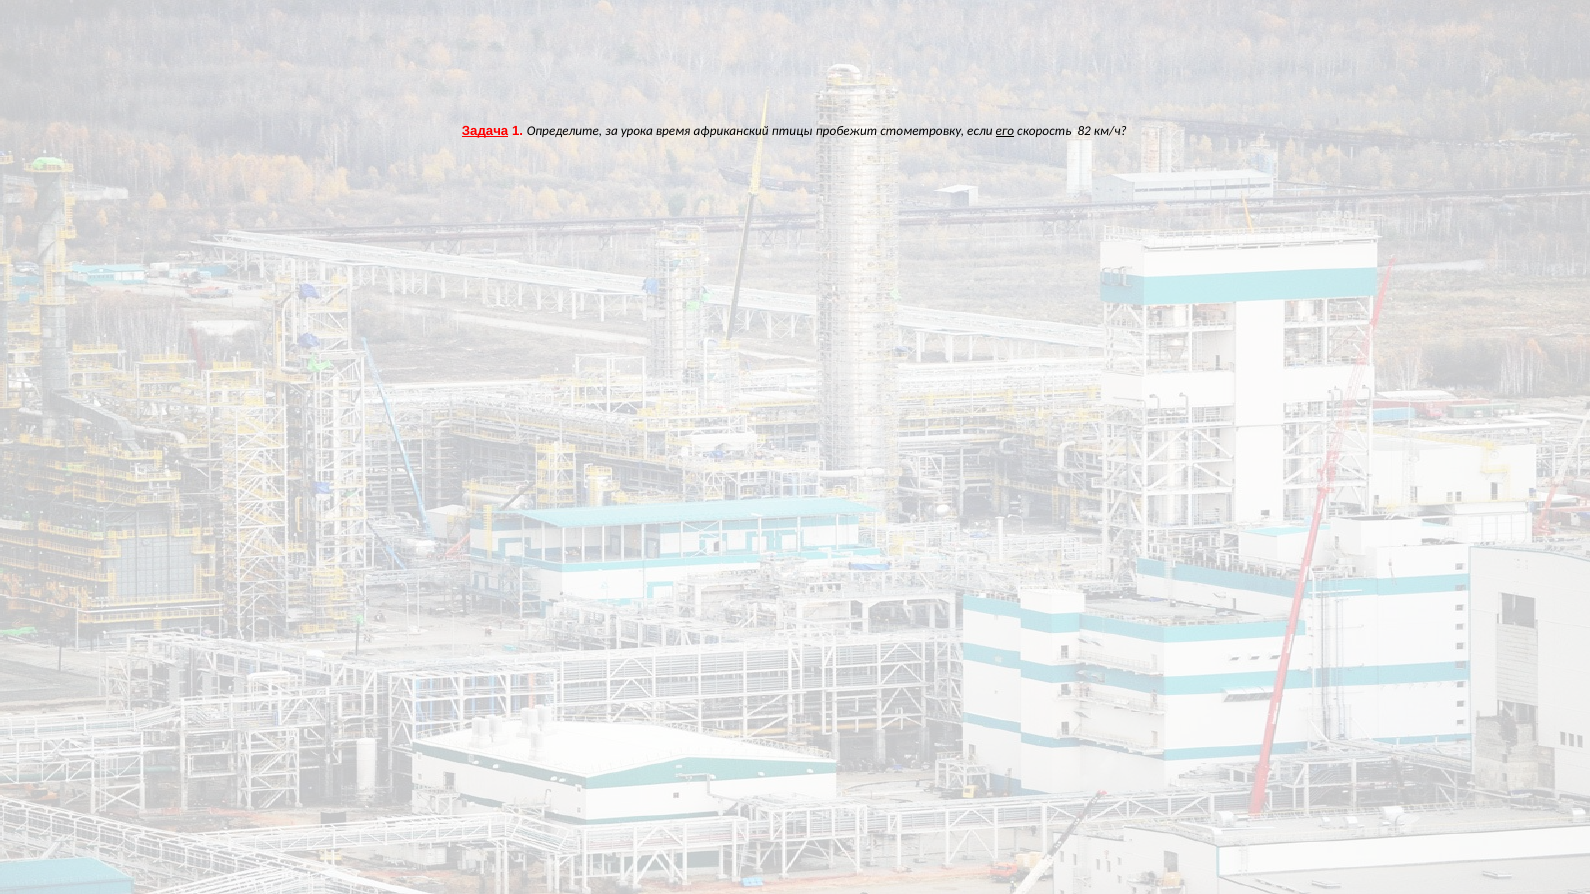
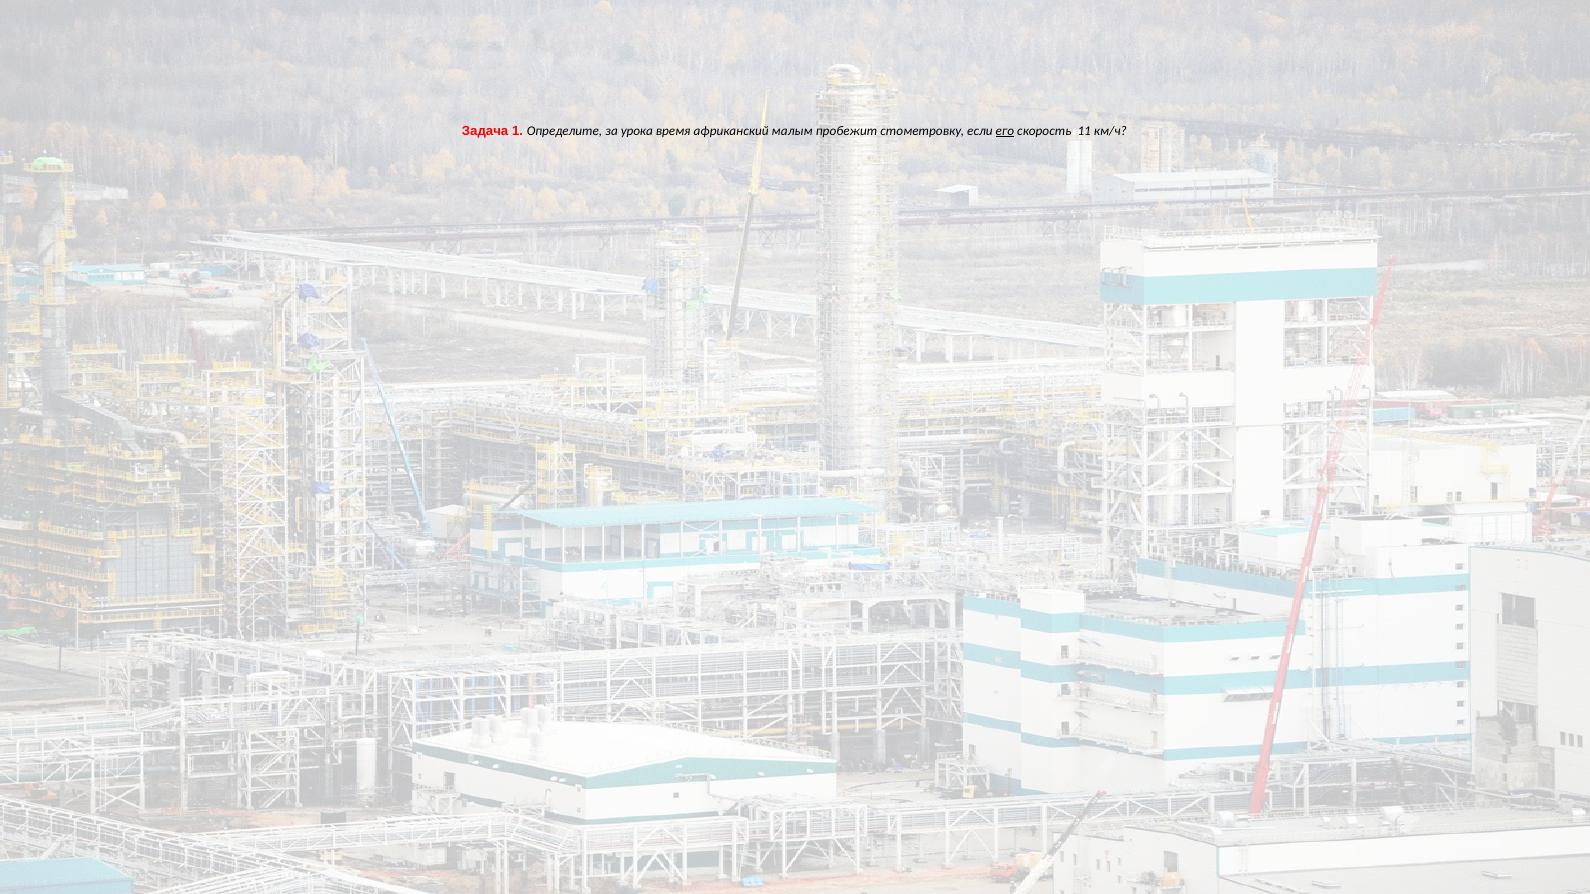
Задача underline: present -> none
птицы: птицы -> малым
82: 82 -> 11
